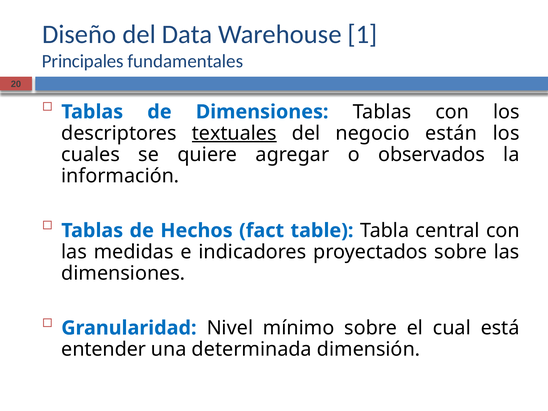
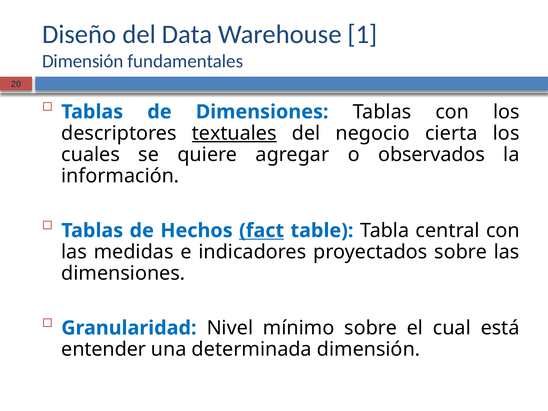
Principales at (83, 61): Principales -> Dimensión
están: están -> cierta
fact underline: none -> present
